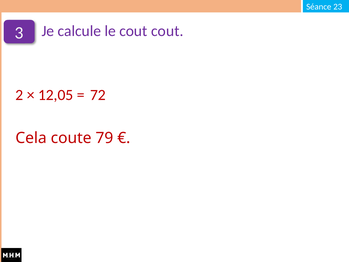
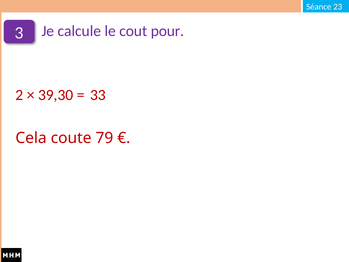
cout cout: cout -> pour
12,05: 12,05 -> 39,30
72: 72 -> 33
